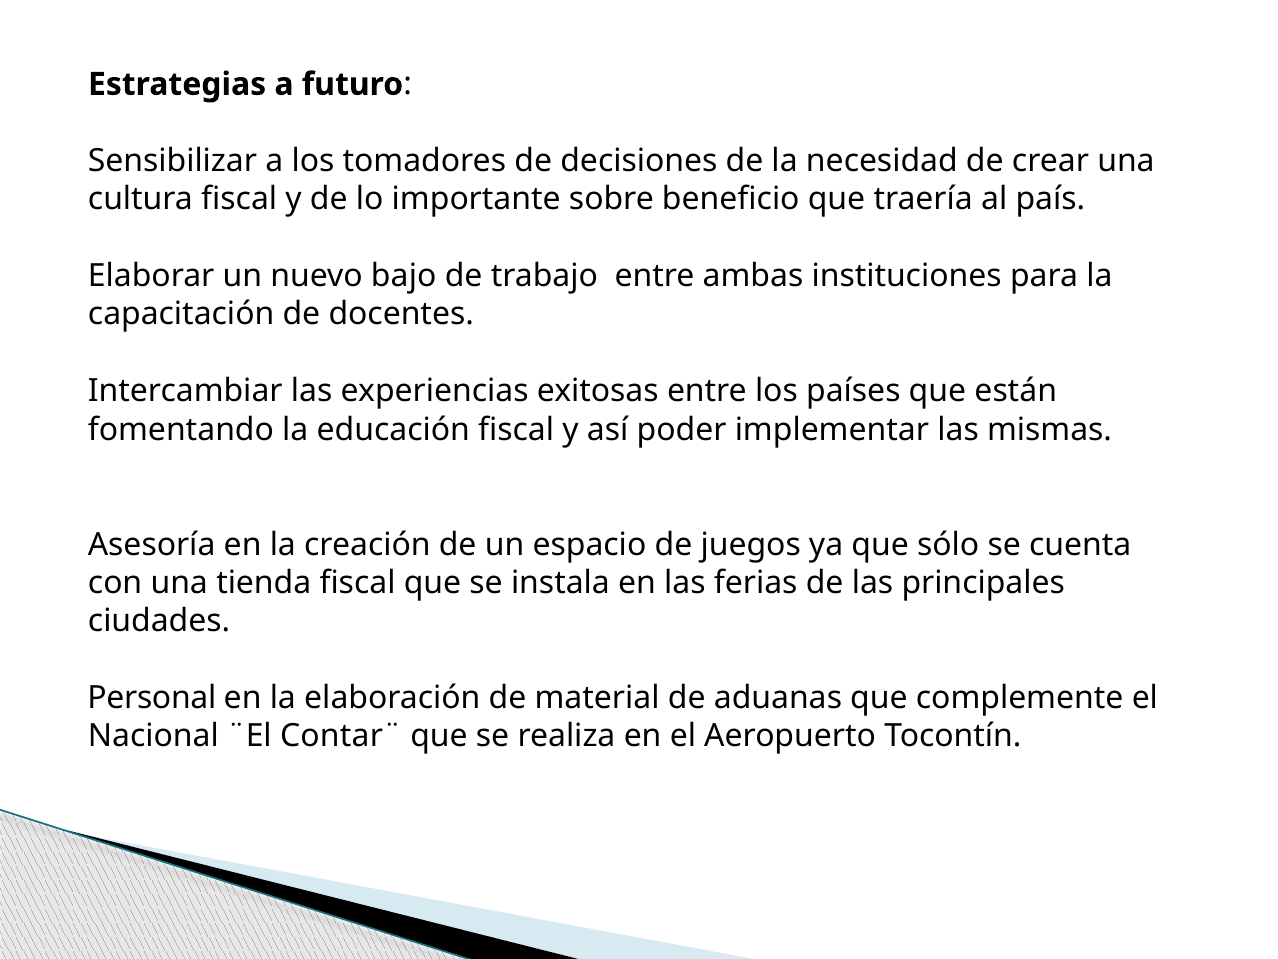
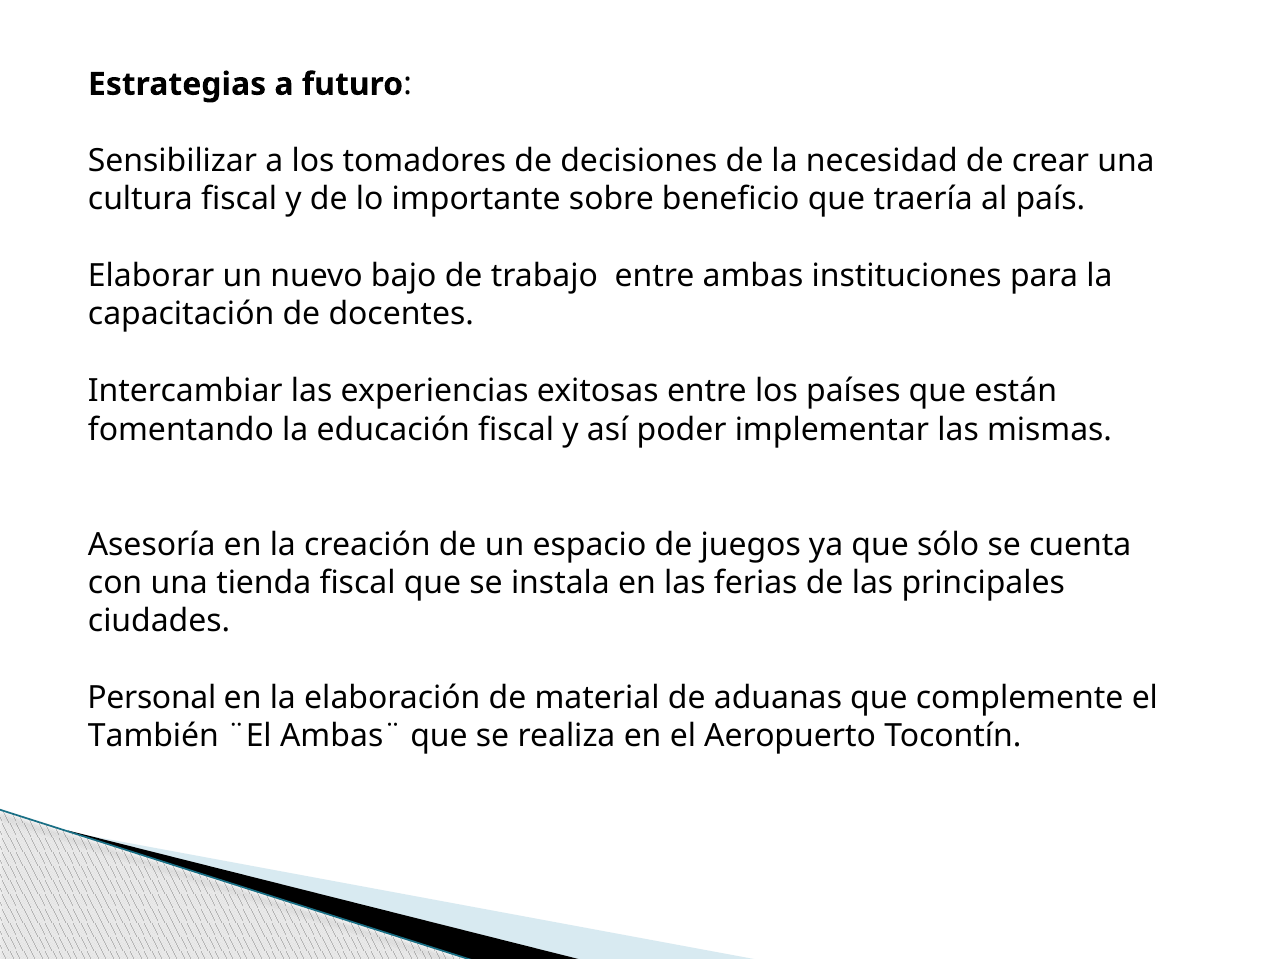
Nacional: Nacional -> También
Contar¨: Contar¨ -> Ambas¨
